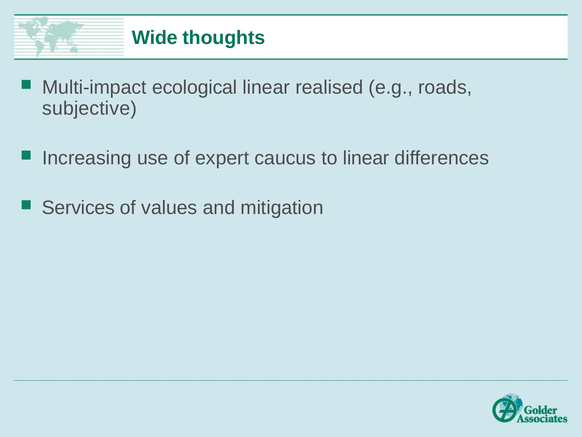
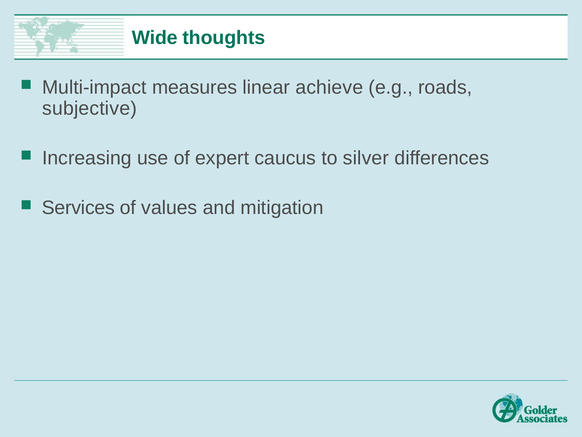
ecological: ecological -> measures
realised: realised -> achieve
to linear: linear -> silver
